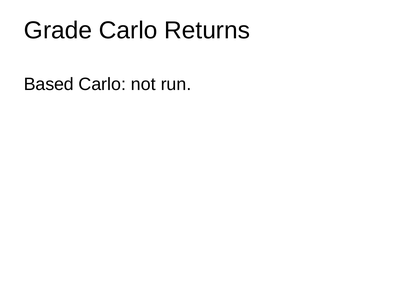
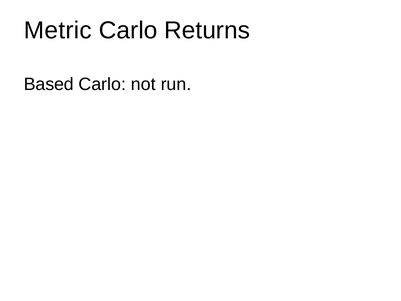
Grade: Grade -> Metric
